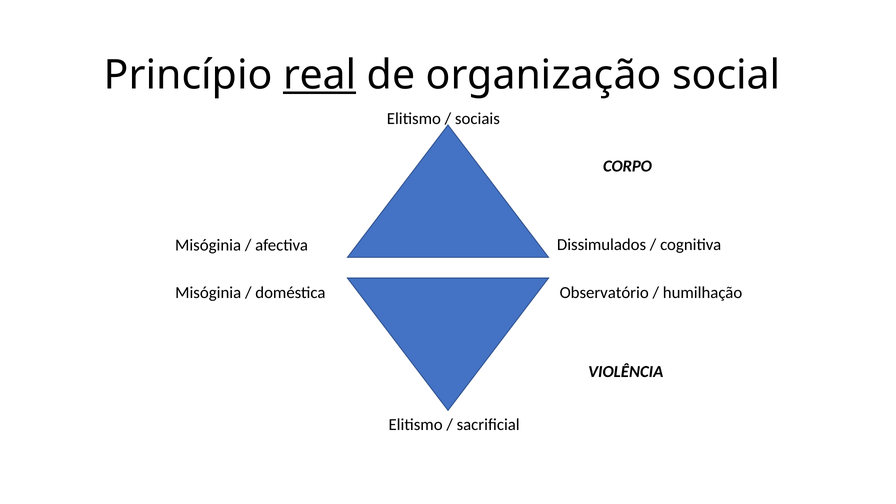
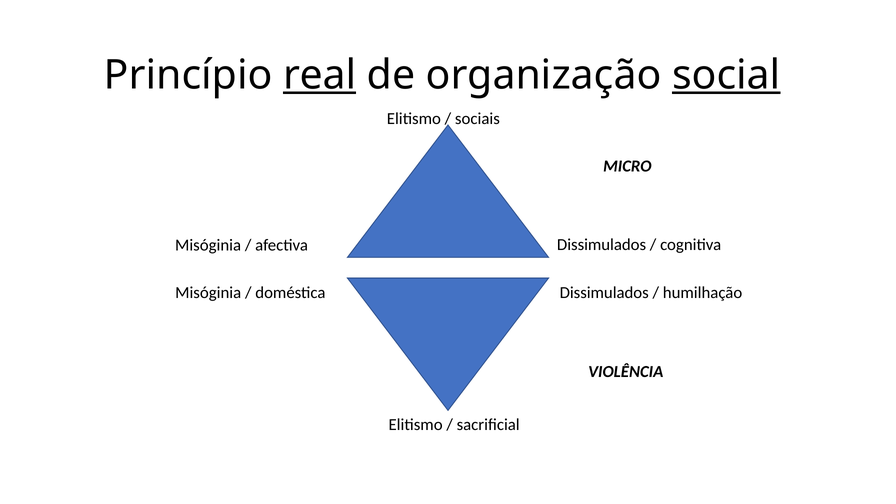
social underline: none -> present
CORPO: CORPO -> MICRO
doméstica Observatório: Observatório -> Dissimulados
